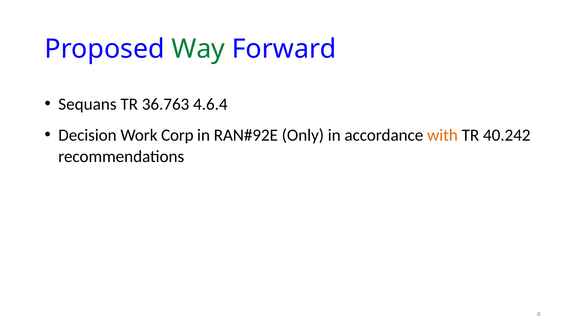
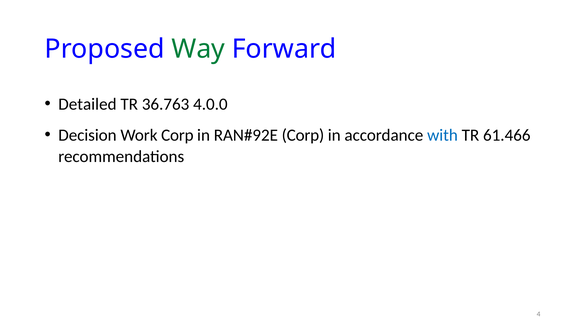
Sequans: Sequans -> Detailed
4.6.4: 4.6.4 -> 4.0.0
Only at (303, 135): Only -> Corp
with colour: orange -> blue
40.242: 40.242 -> 61.466
